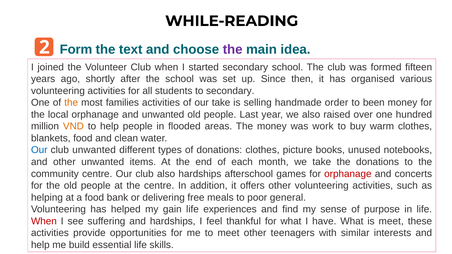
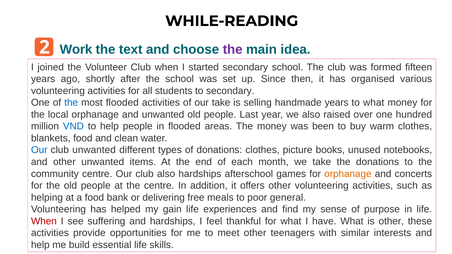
Form: Form -> Work
the at (71, 103) colour: orange -> blue
most families: families -> flooded
handmade order: order -> years
to been: been -> what
VND colour: orange -> blue
work: work -> been
orphanage at (348, 174) colour: red -> orange
is meet: meet -> other
